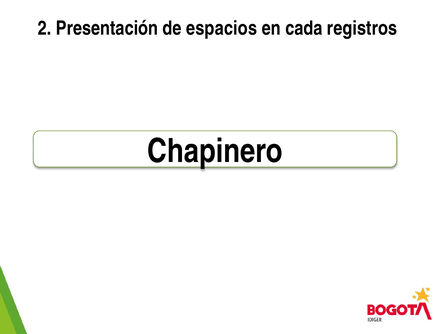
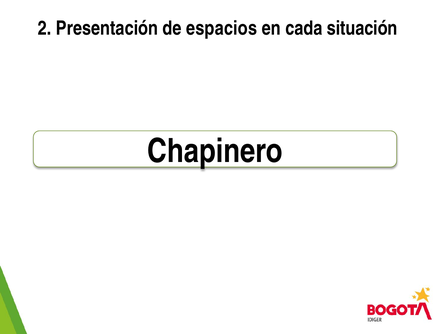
registros: registros -> situación
